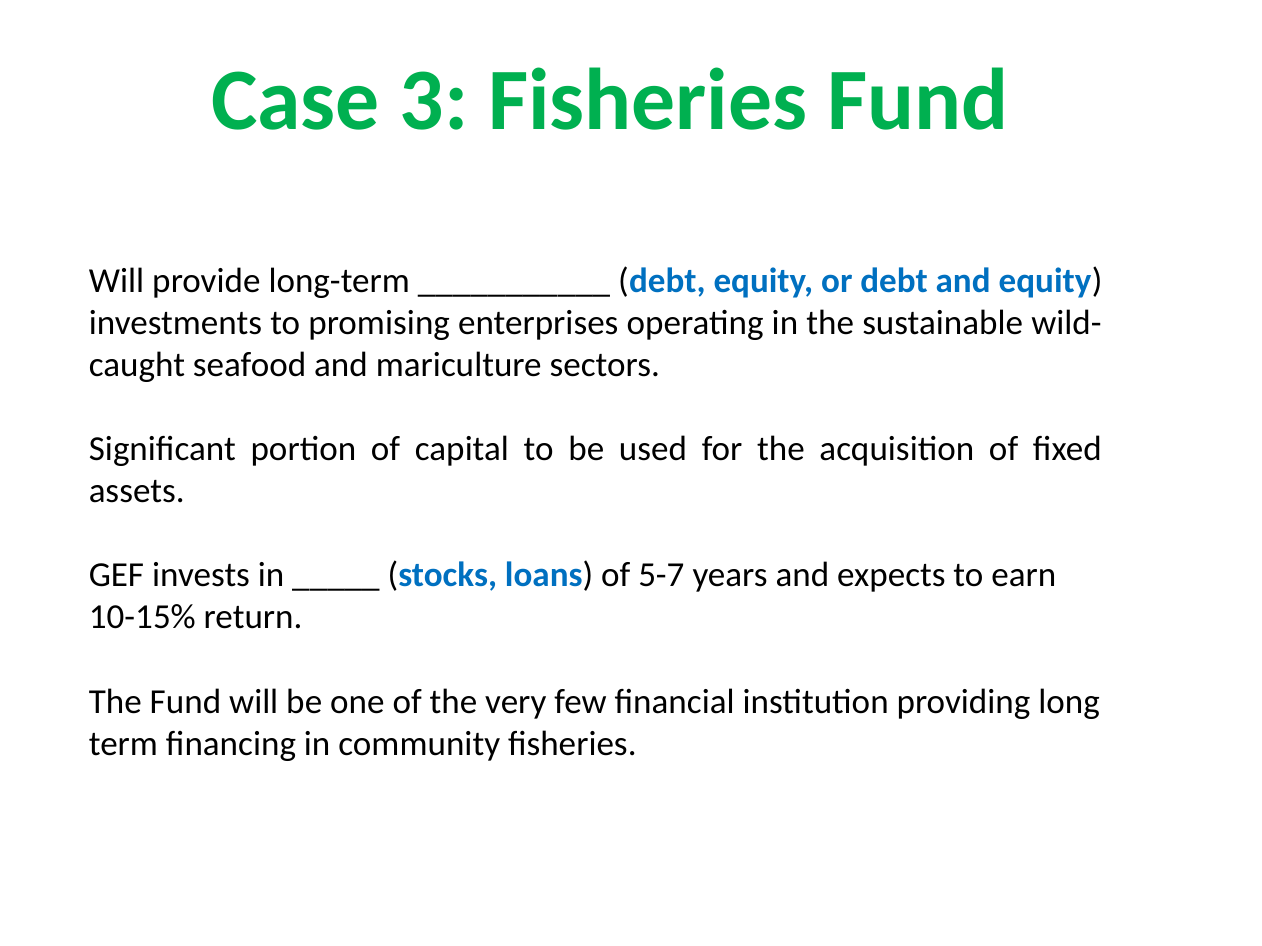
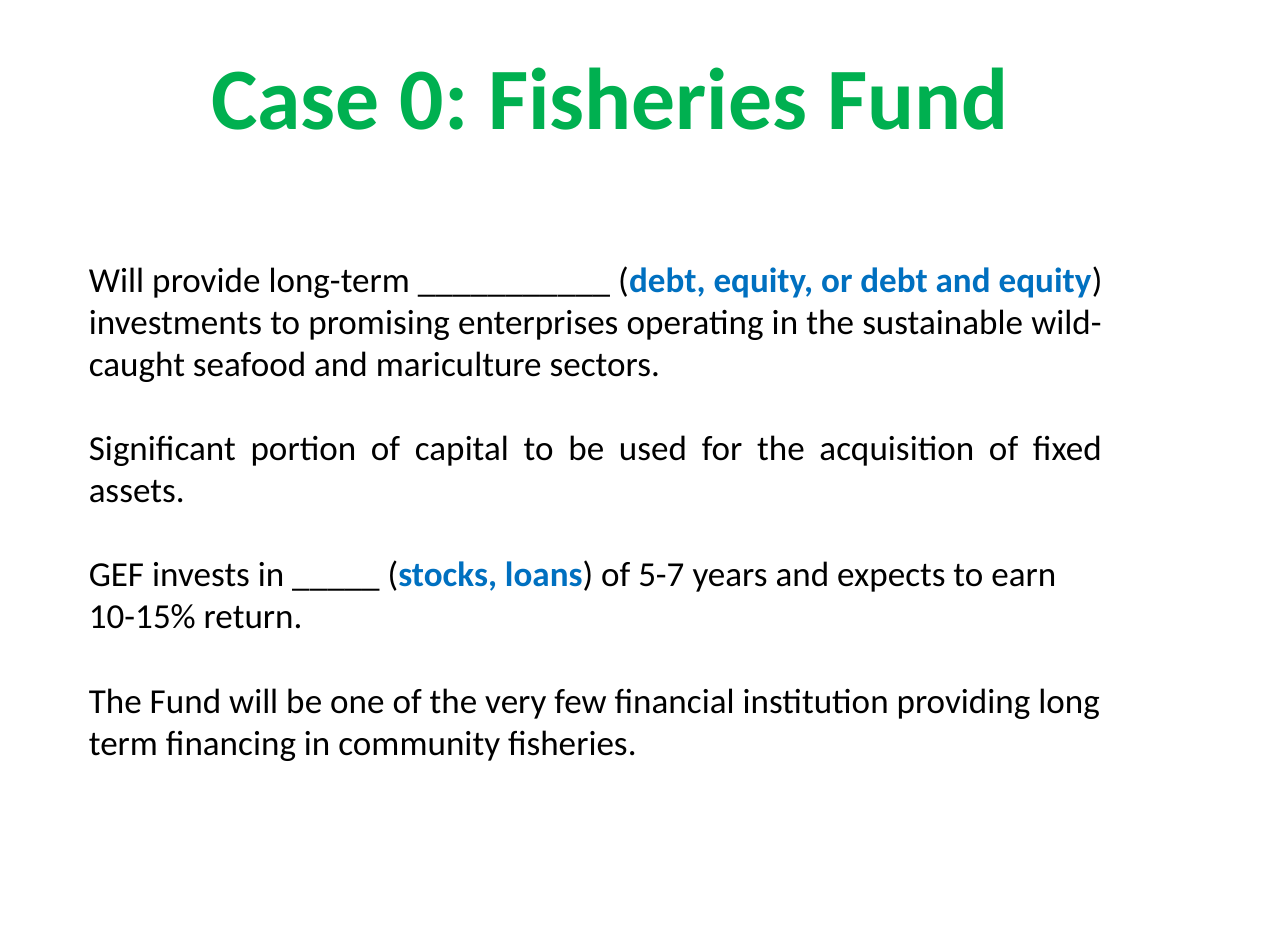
3: 3 -> 0
